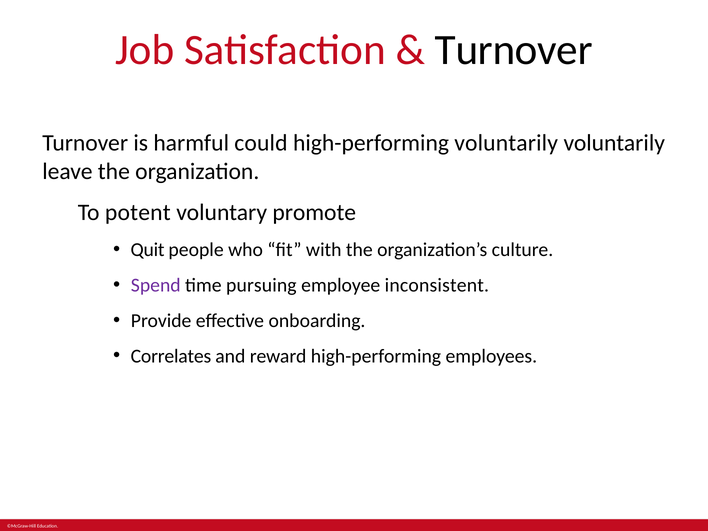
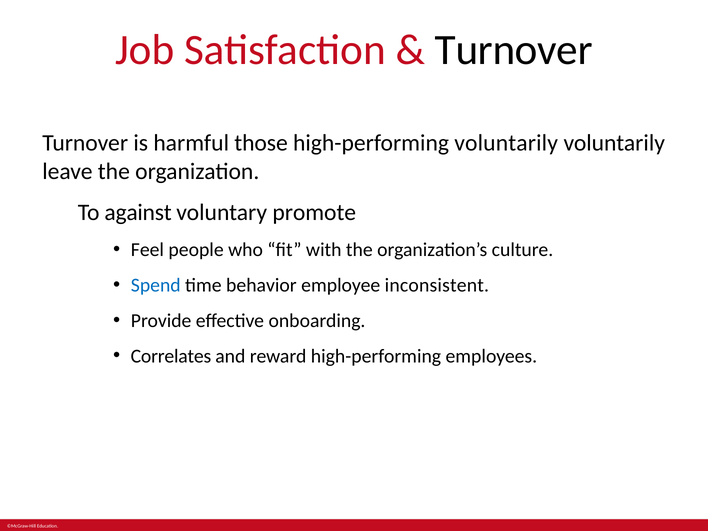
could: could -> those
potent: potent -> against
Quit: Quit -> Feel
Spend colour: purple -> blue
pursuing: pursuing -> behavior
